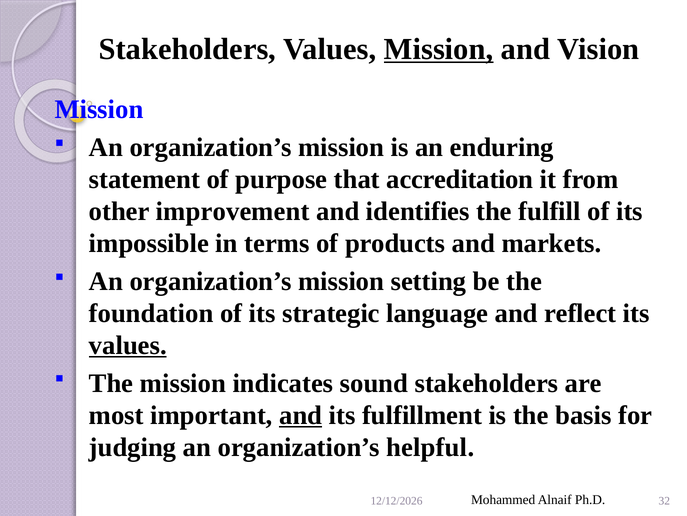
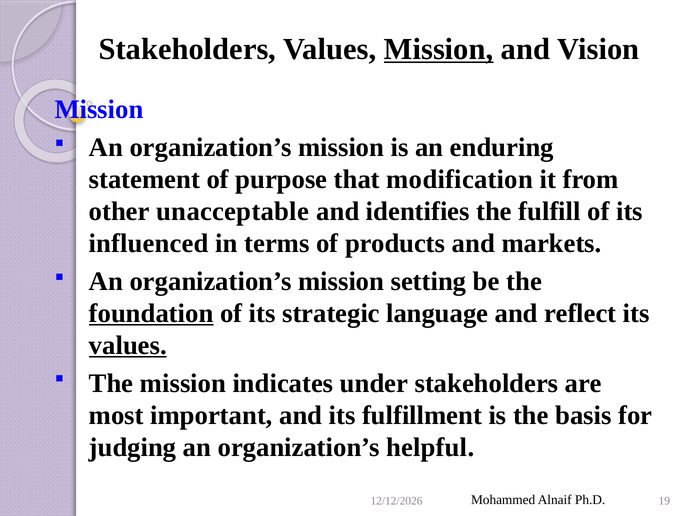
accreditation: accreditation -> modification
improvement: improvement -> unacceptable
impossible: impossible -> influenced
foundation underline: none -> present
sound: sound -> under
and at (301, 415) underline: present -> none
32: 32 -> 19
